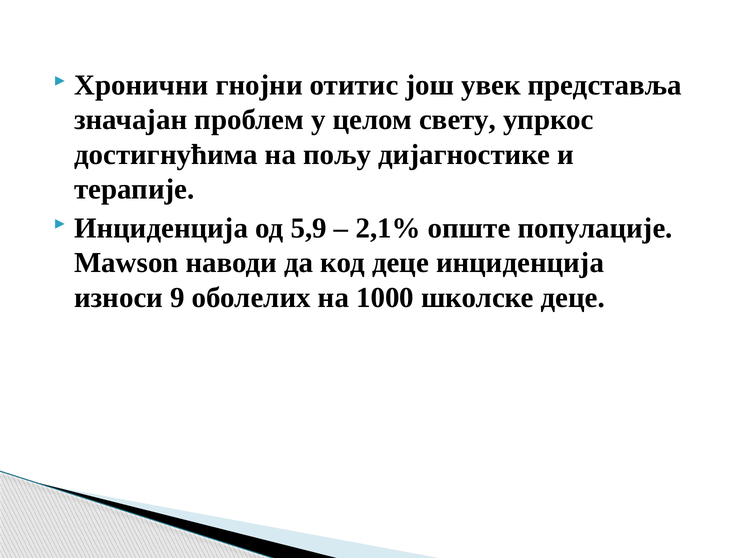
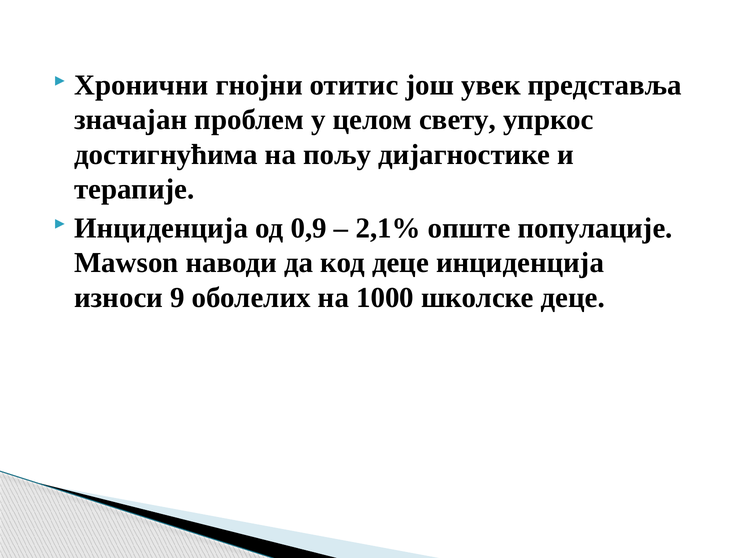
5,9: 5,9 -> 0,9
